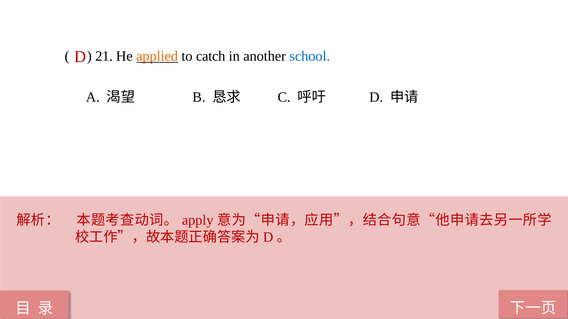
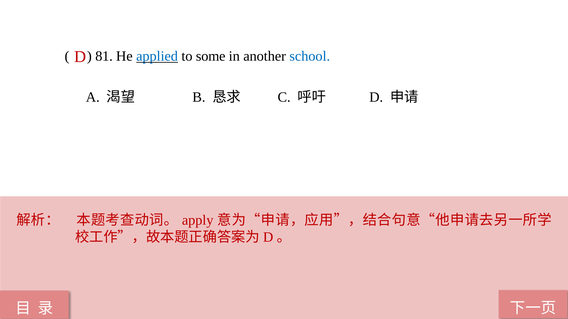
21: 21 -> 81
applied colour: orange -> blue
catch: catch -> some
